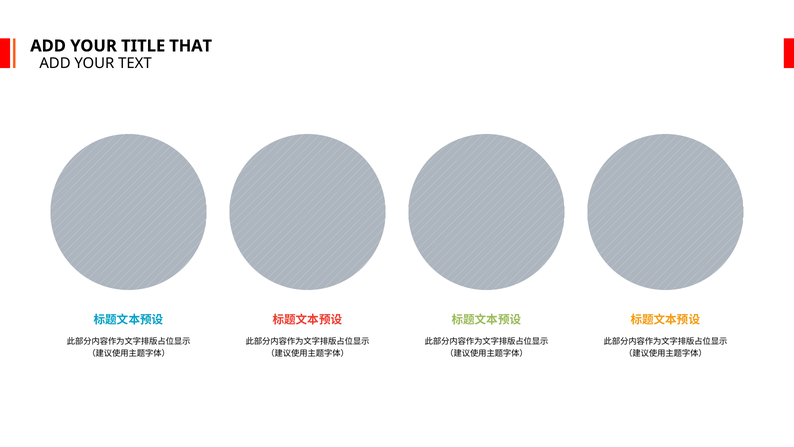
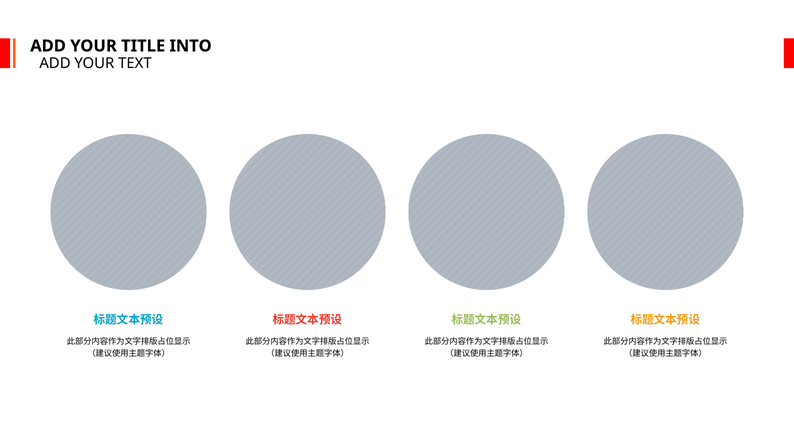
THAT: THAT -> INTO
